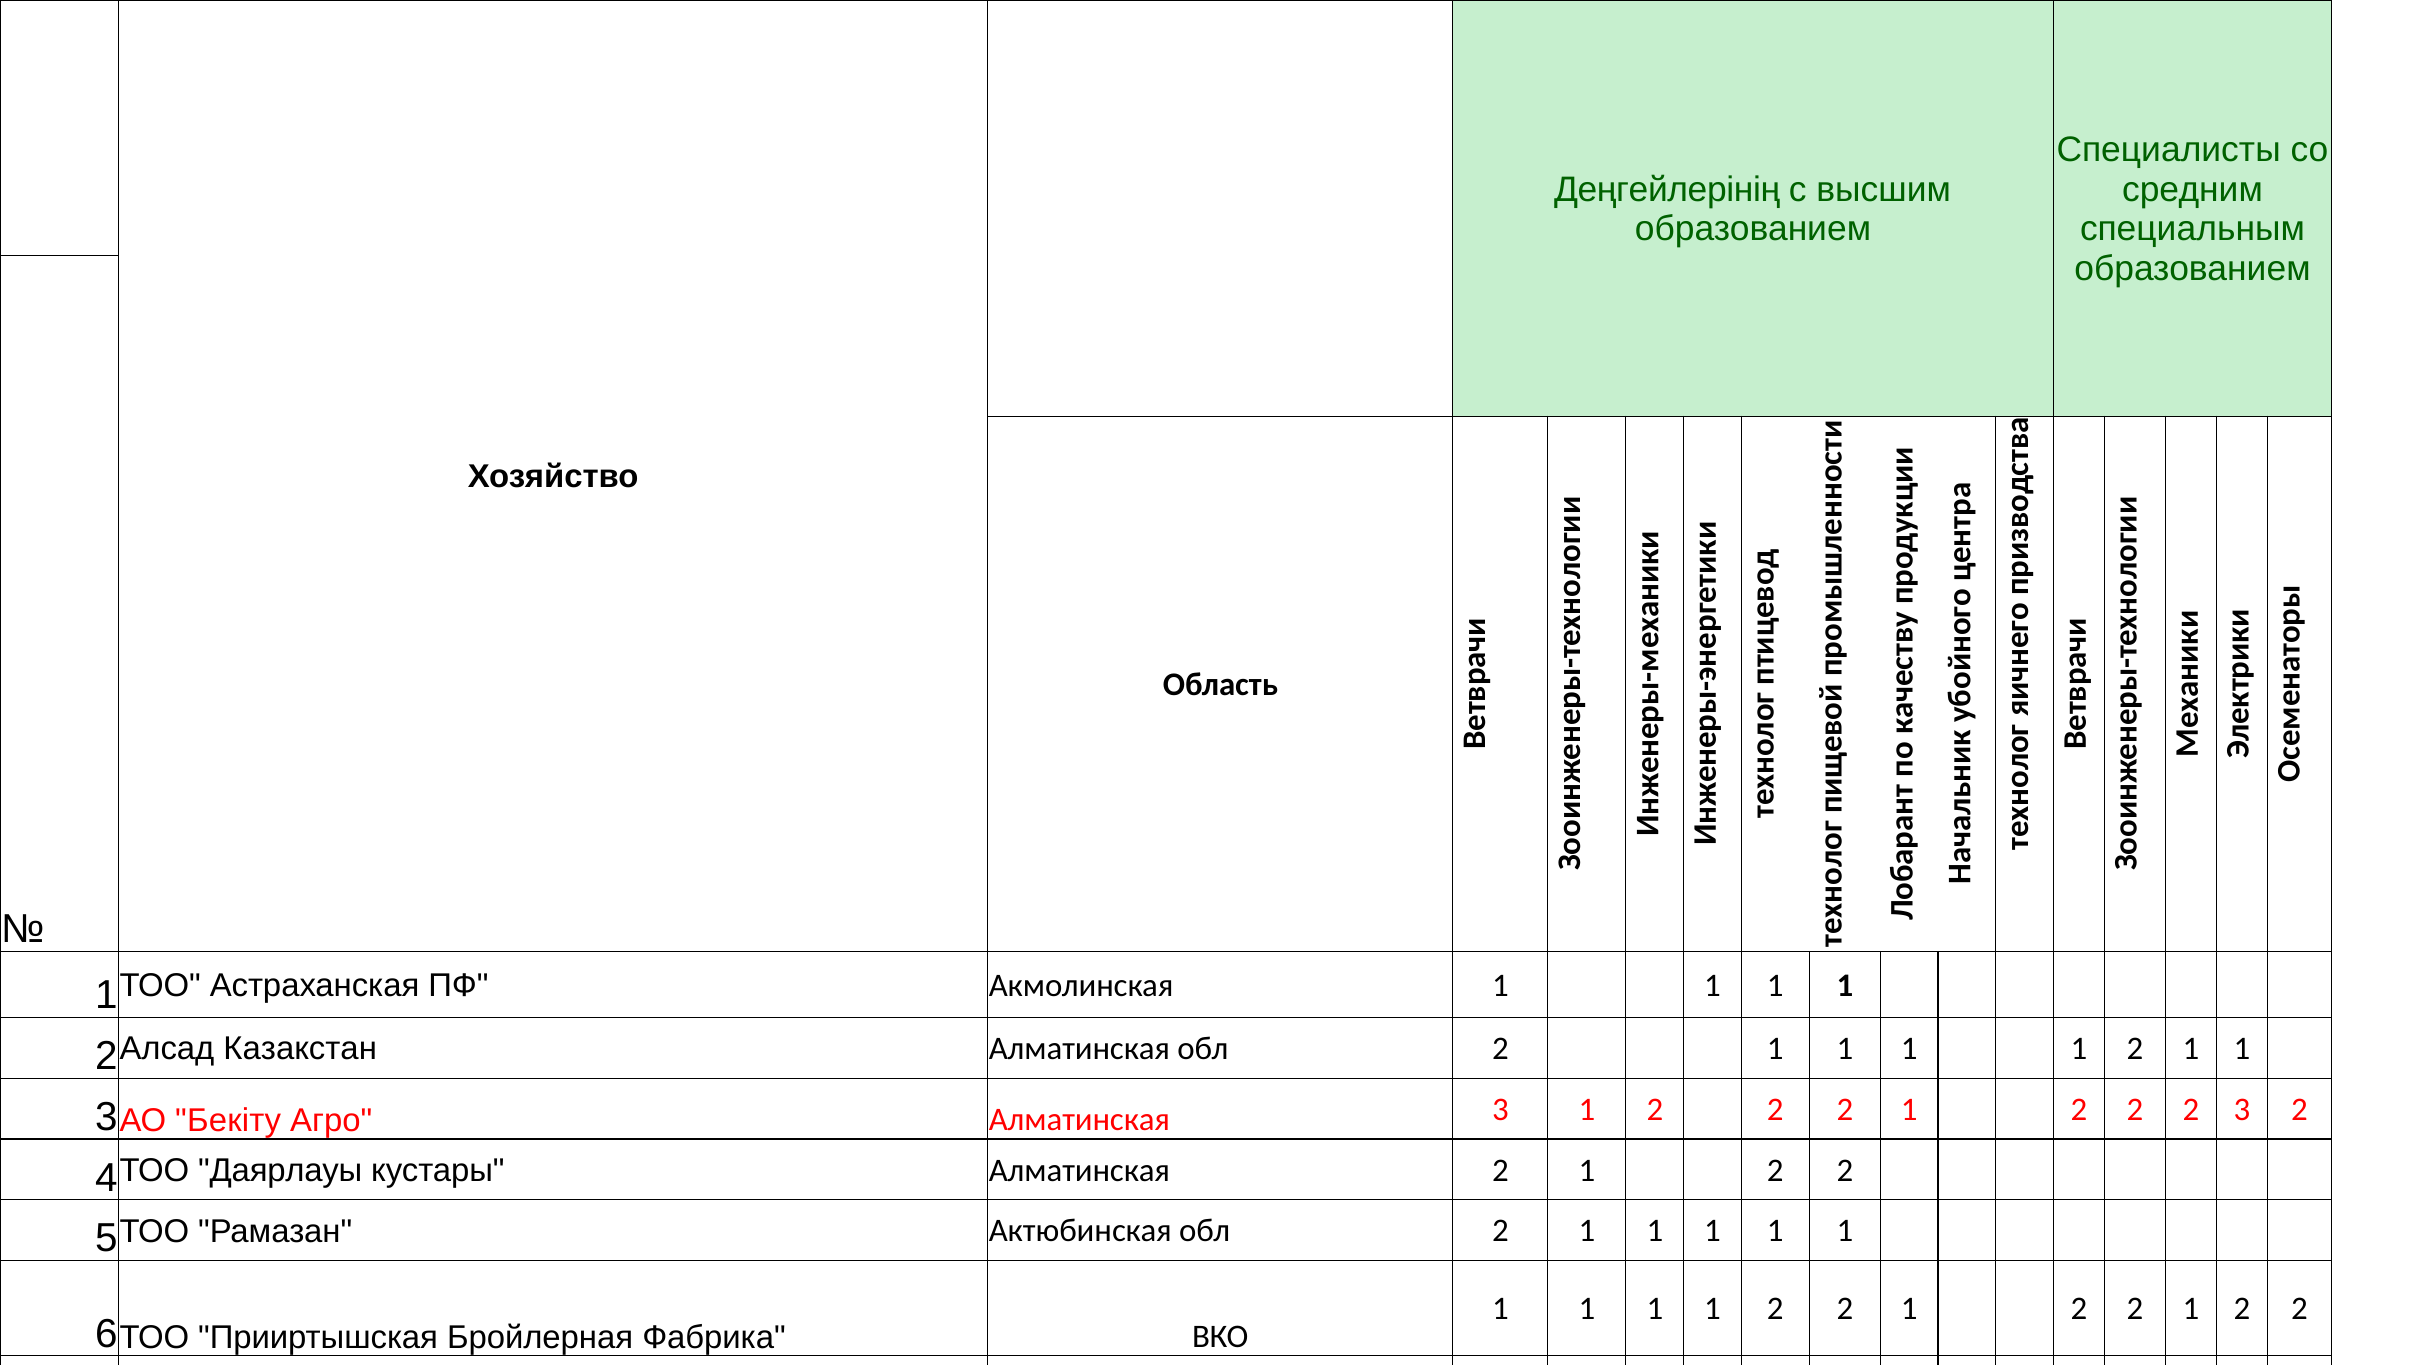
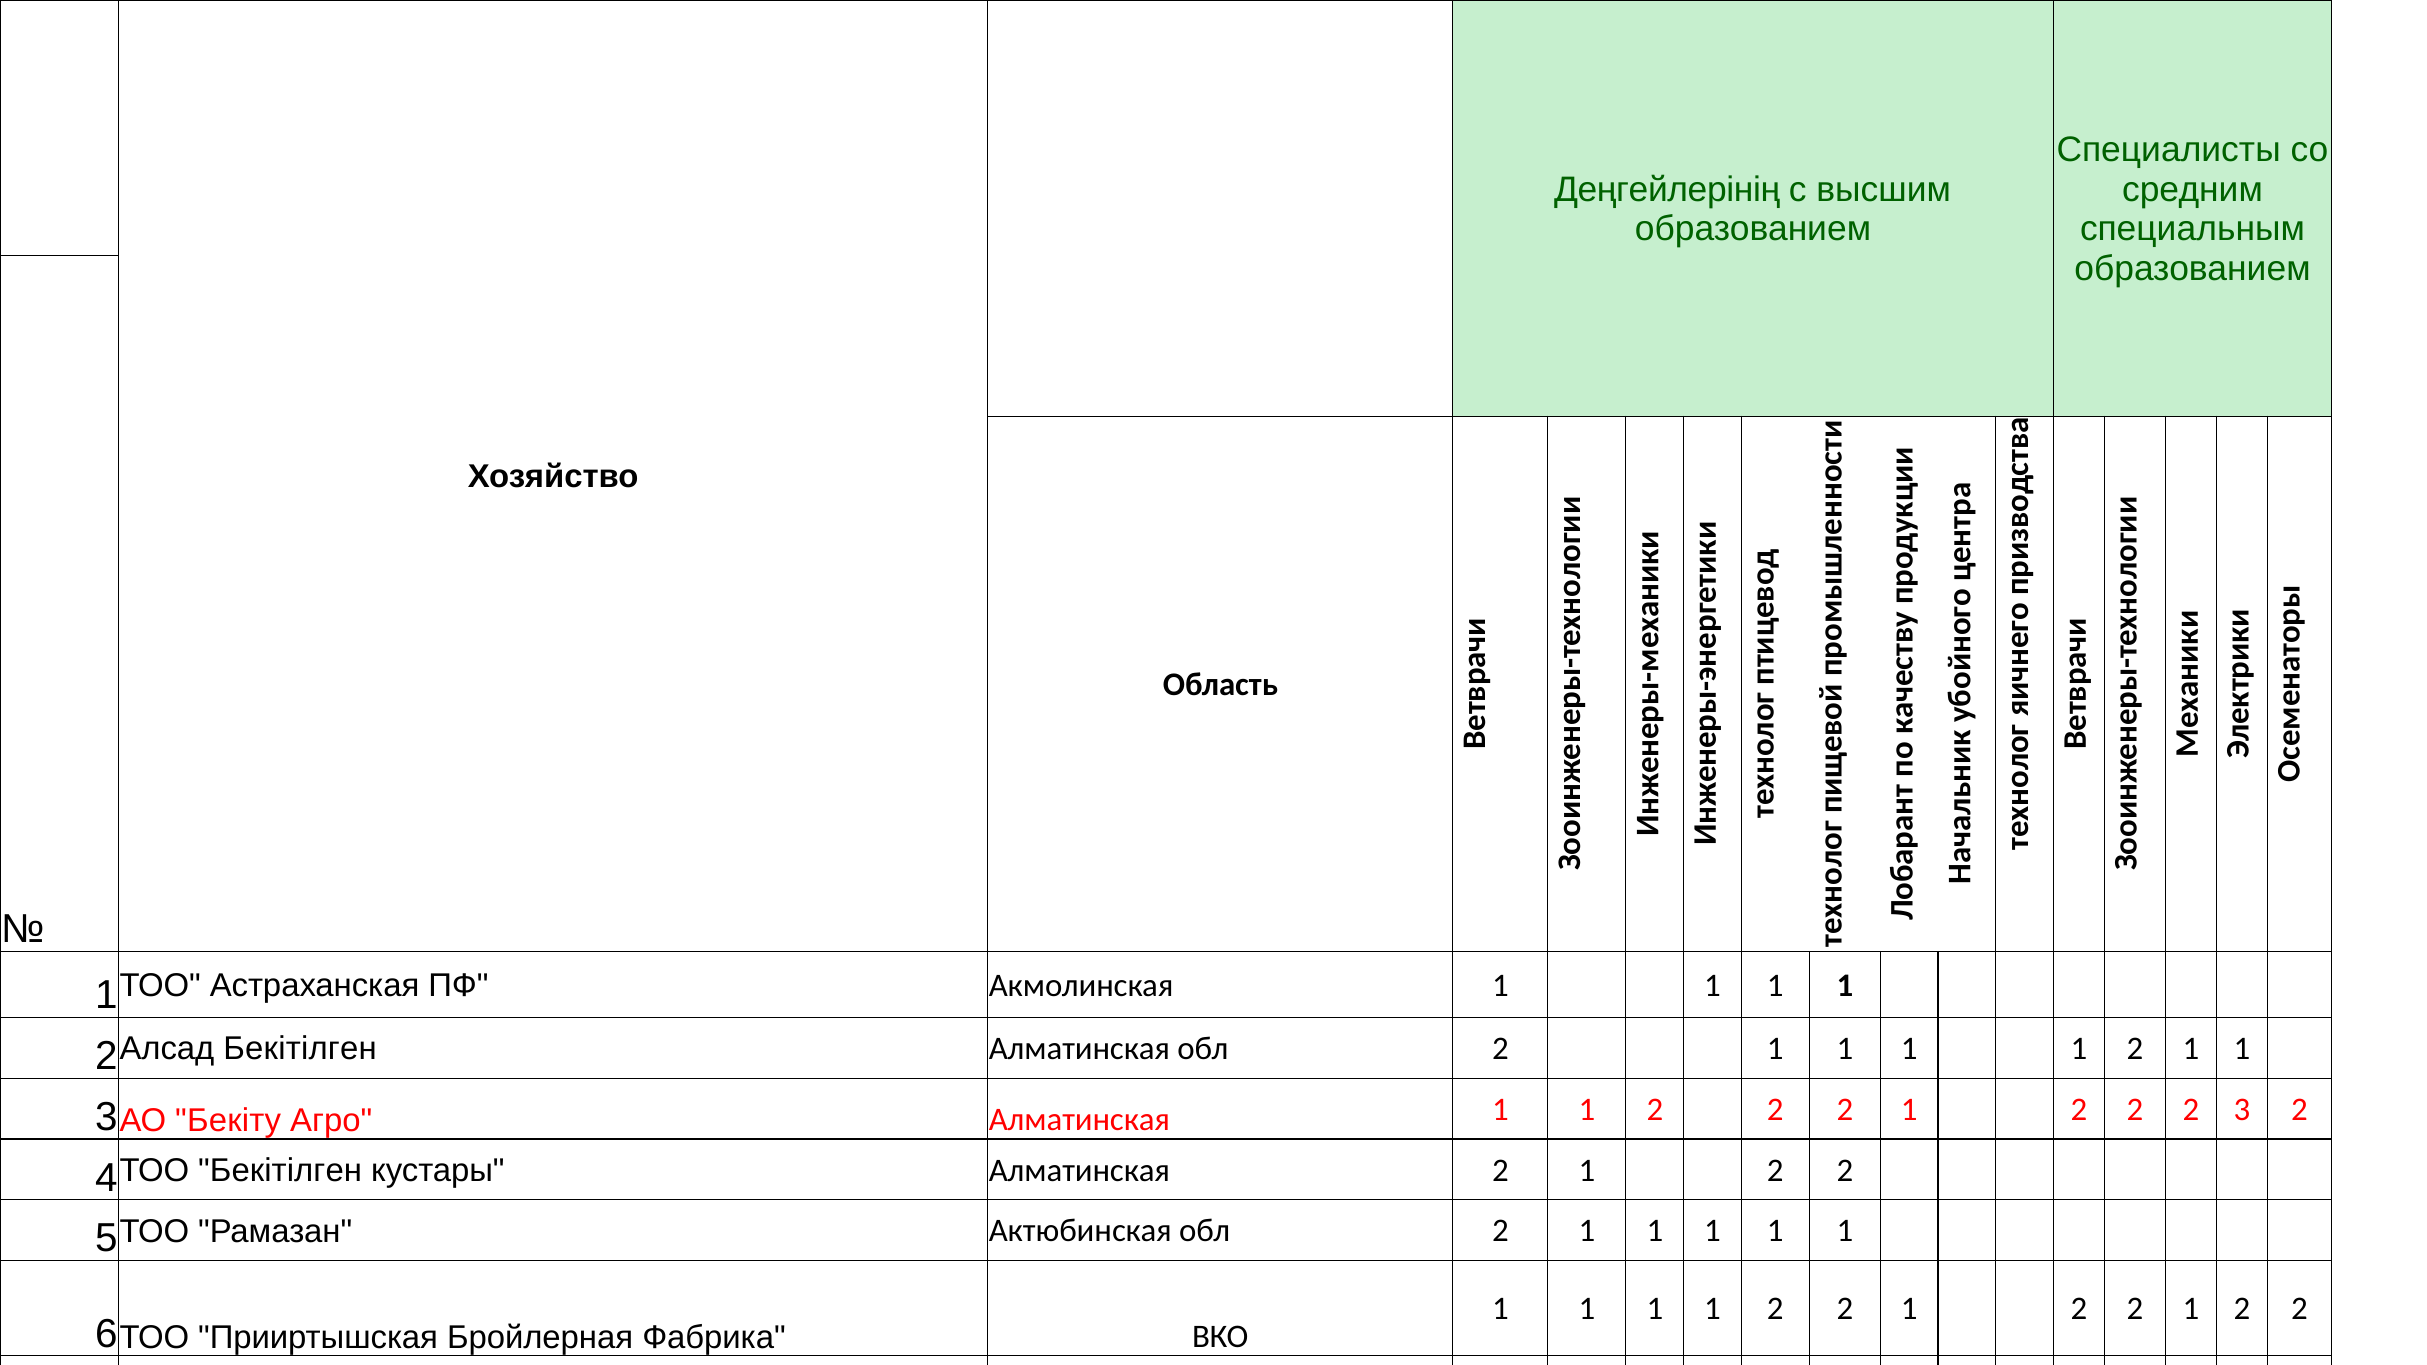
Казакстан at (300, 1049): Казакстан -> Бекітілген
Алматинская 3: 3 -> 1
Даярлауы at (280, 1171): Даярлауы -> Бекітілген
